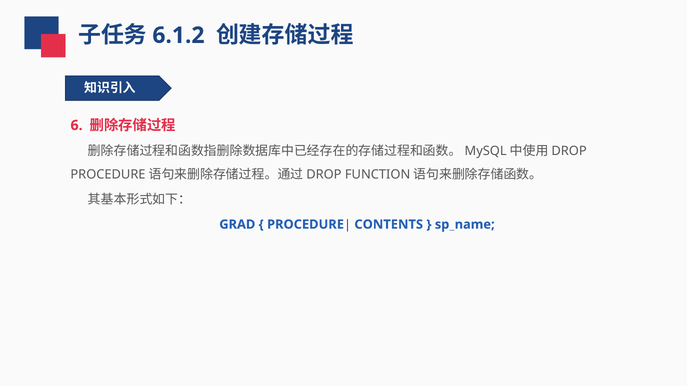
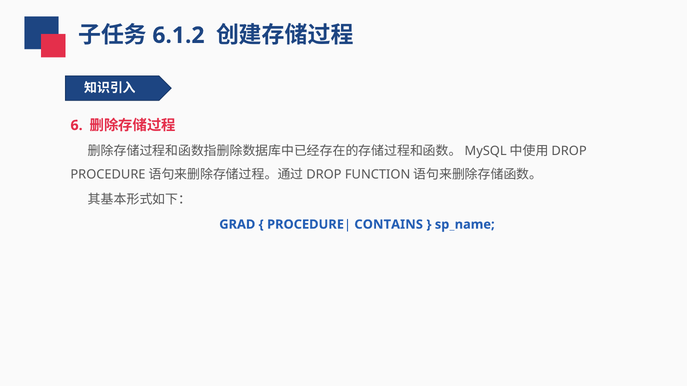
CONTENTS: CONTENTS -> CONTAINS
